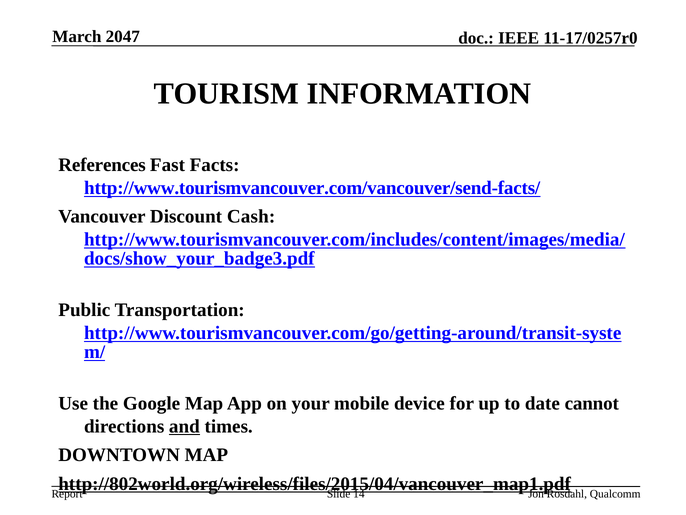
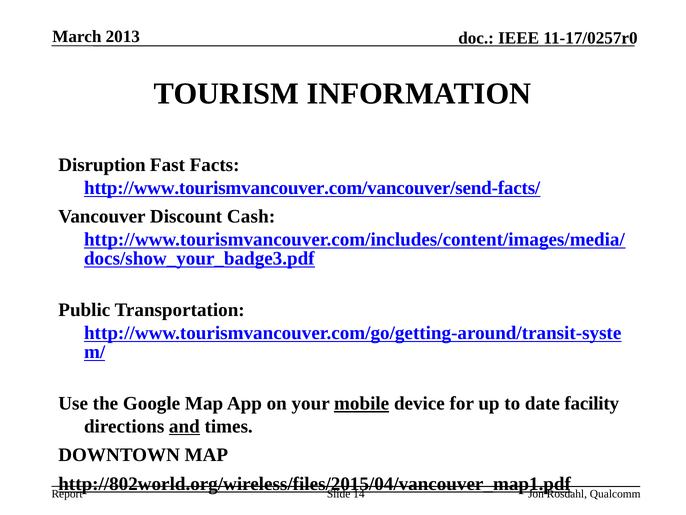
2047: 2047 -> 2013
References: References -> Disruption
mobile underline: none -> present
cannot: cannot -> facility
